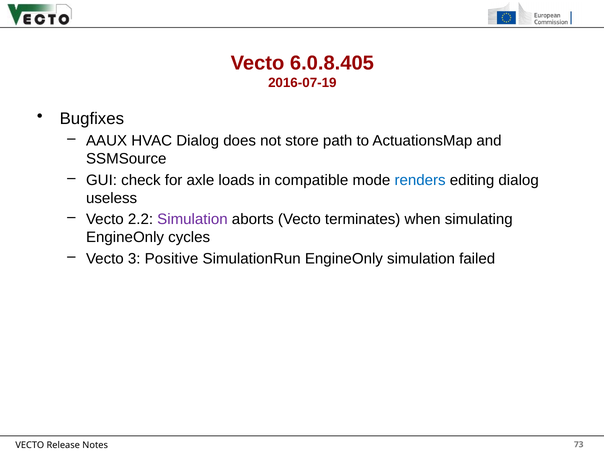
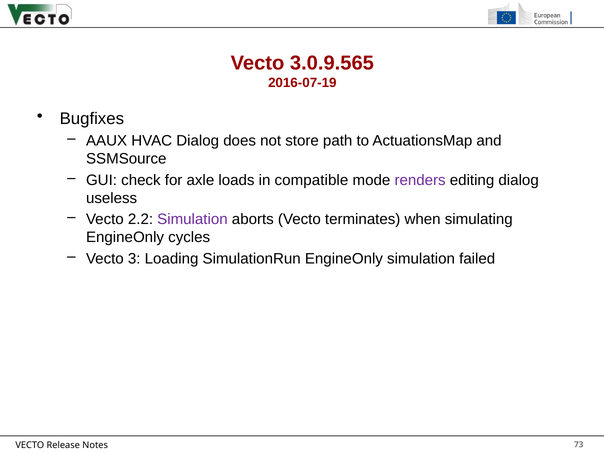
6.0.8.405: 6.0.8.405 -> 3.0.9.565
renders colour: blue -> purple
Positive: Positive -> Loading
